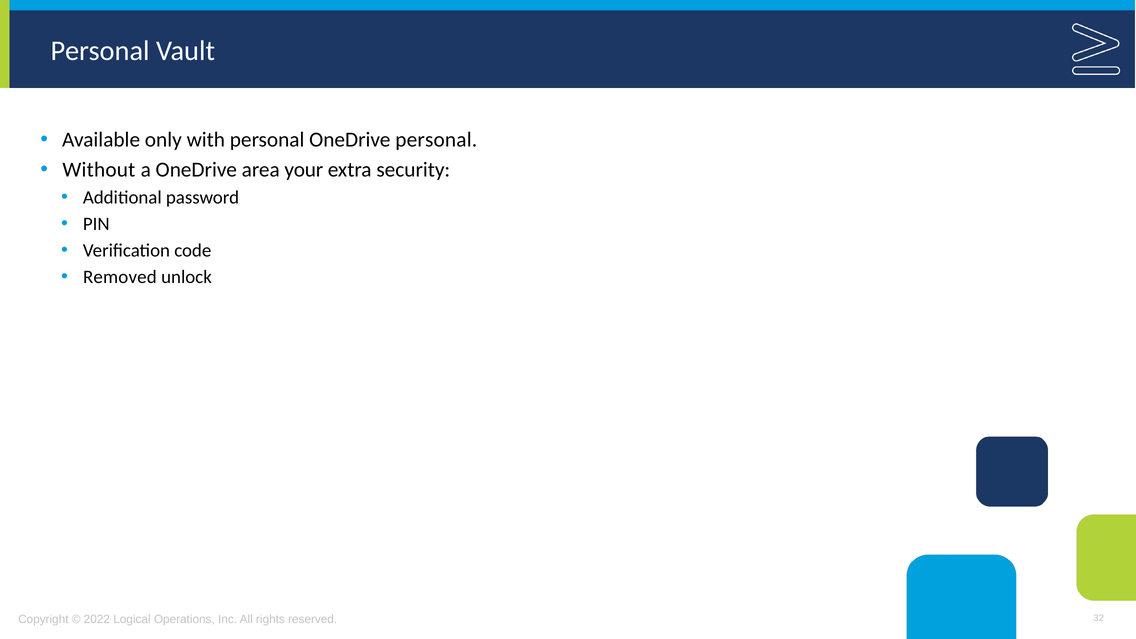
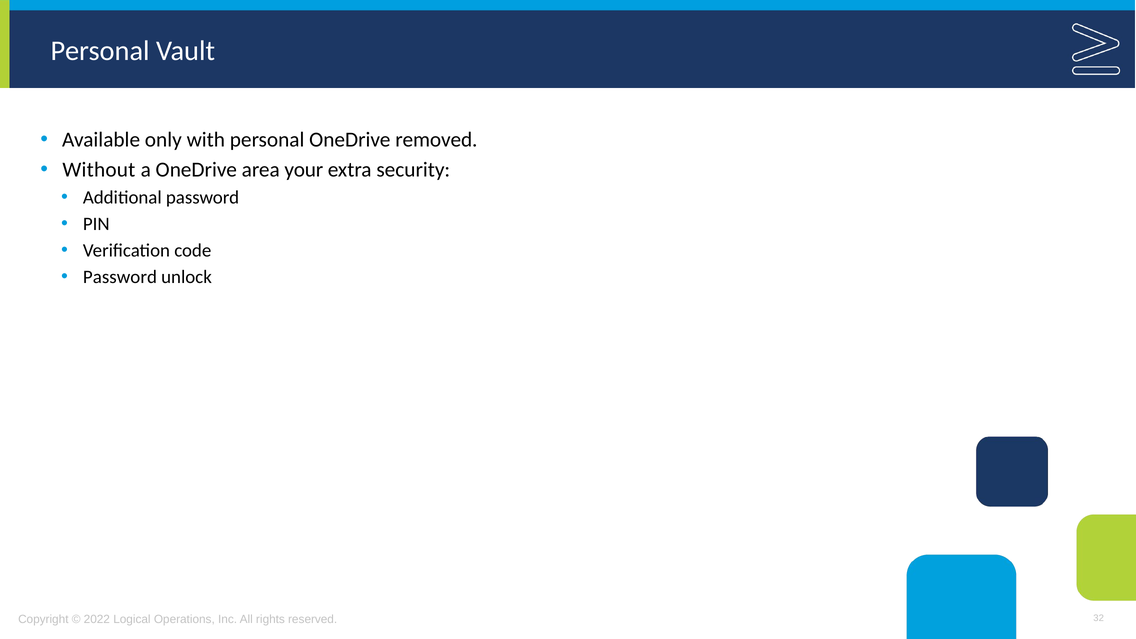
OneDrive personal: personal -> removed
Removed at (120, 277): Removed -> Password
